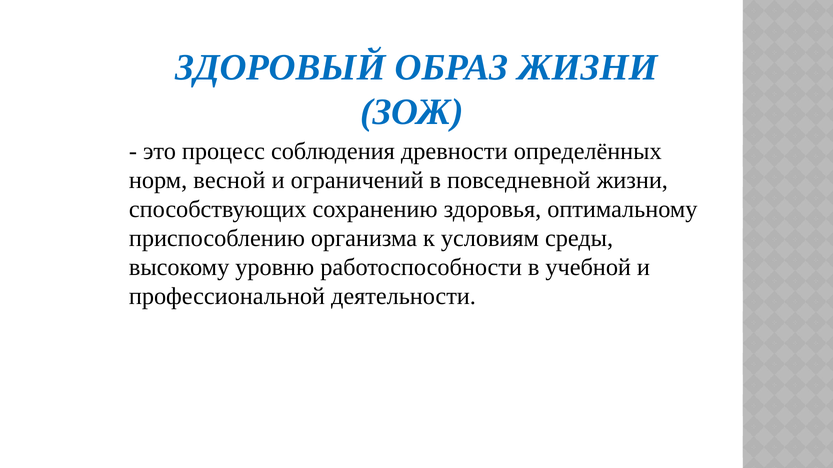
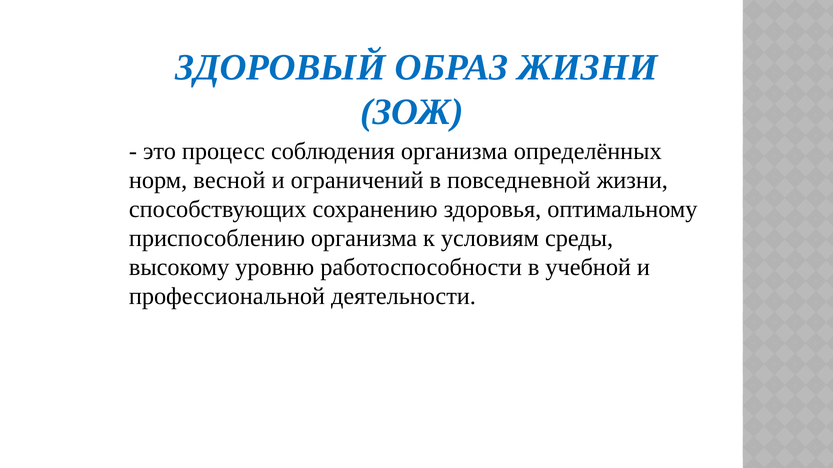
соблюдения древности: древности -> организма
